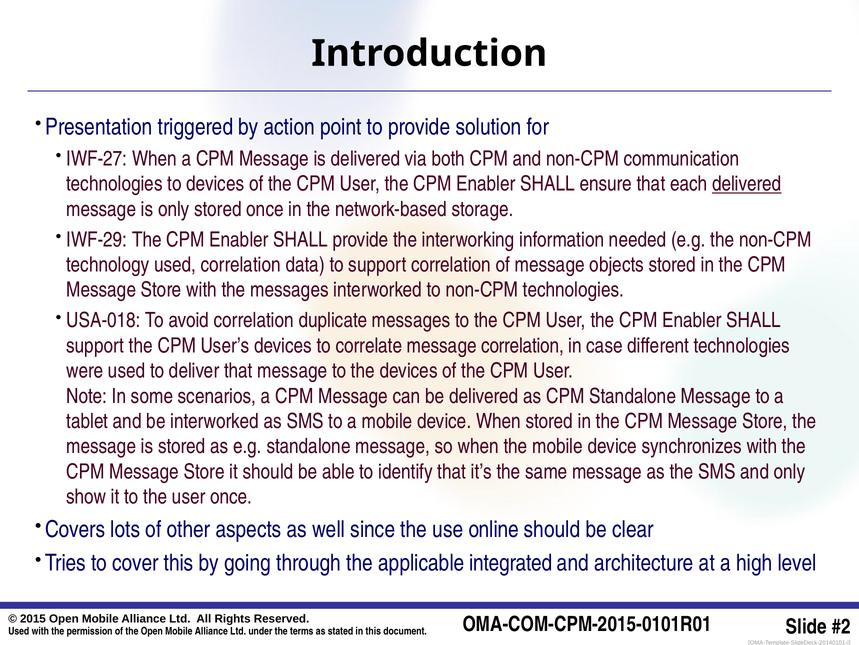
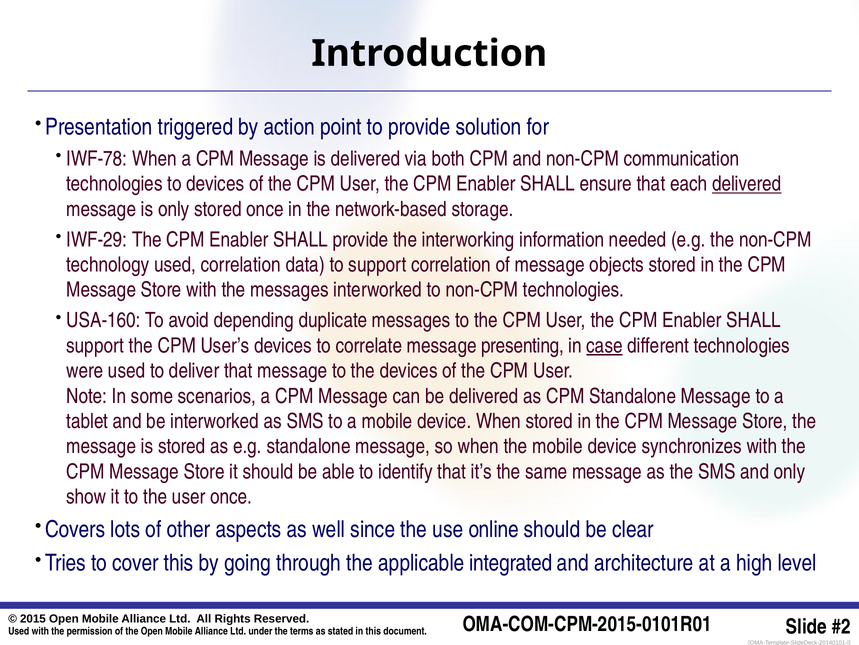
IWF-27: IWF-27 -> IWF-78
USA-018: USA-018 -> USA-160
avoid correlation: correlation -> depending
message correlation: correlation -> presenting
case underline: none -> present
